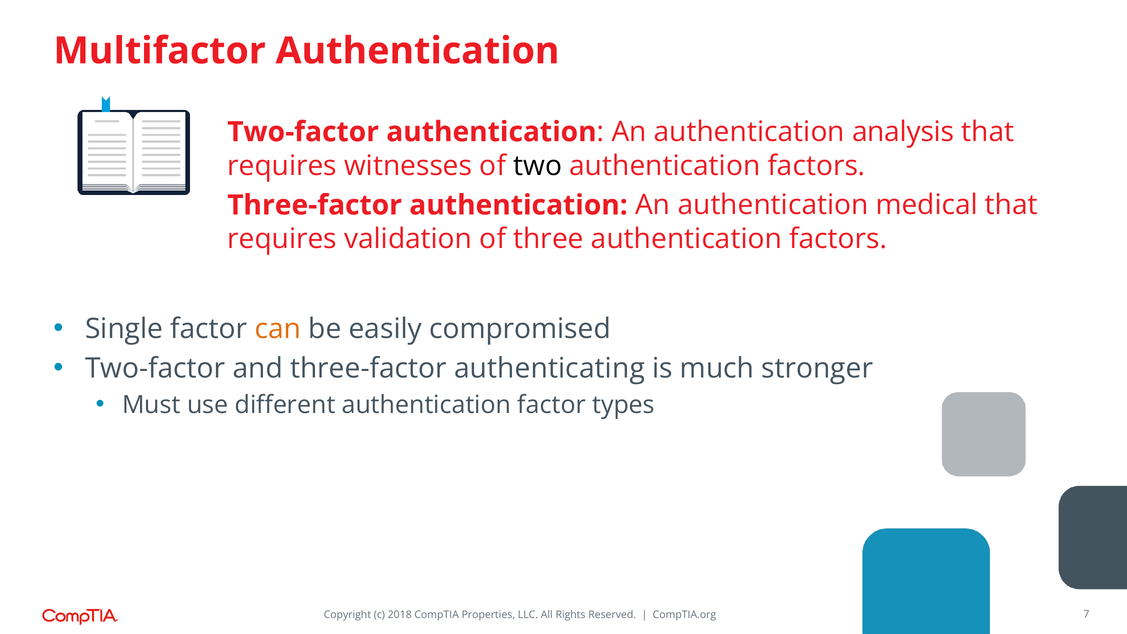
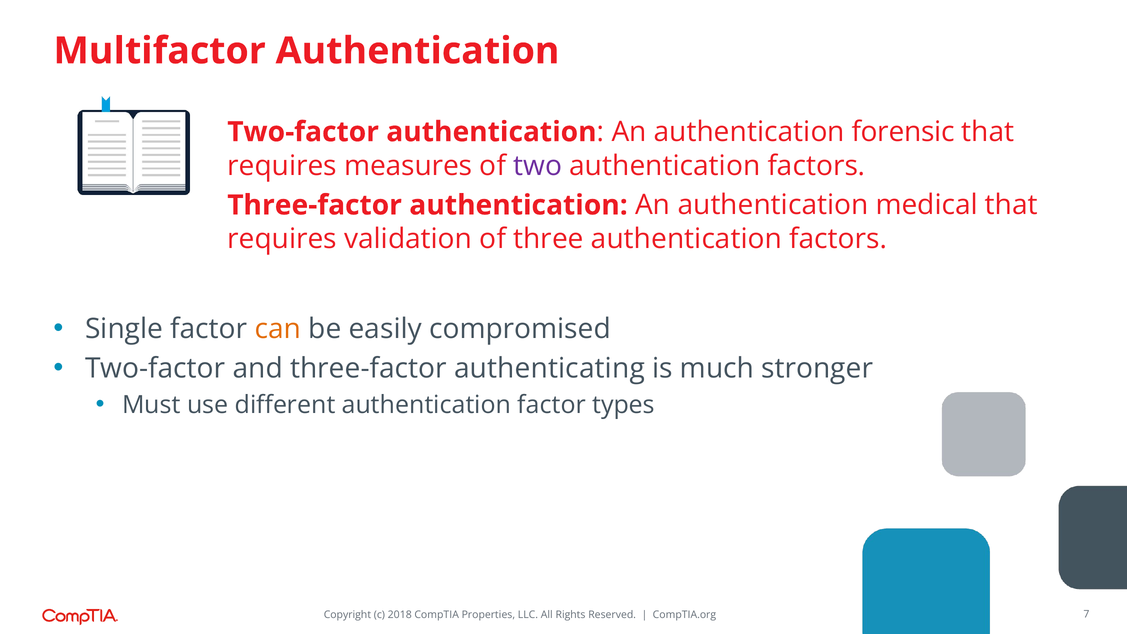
analysis: analysis -> forensic
witnesses: witnesses -> measures
two colour: black -> purple
